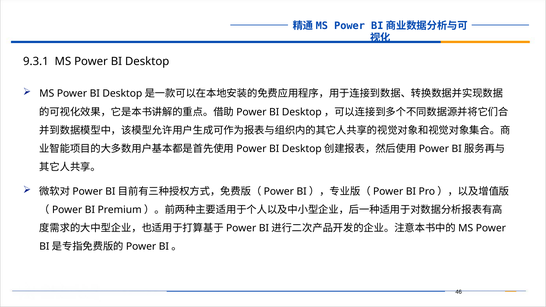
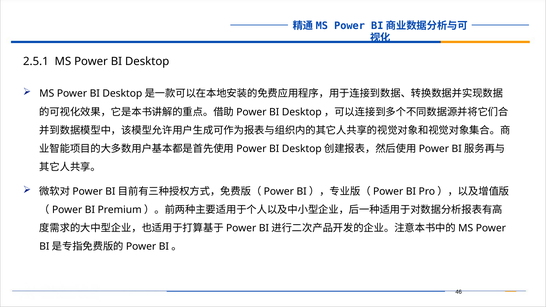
9.3.1: 9.3.1 -> 2.5.1
